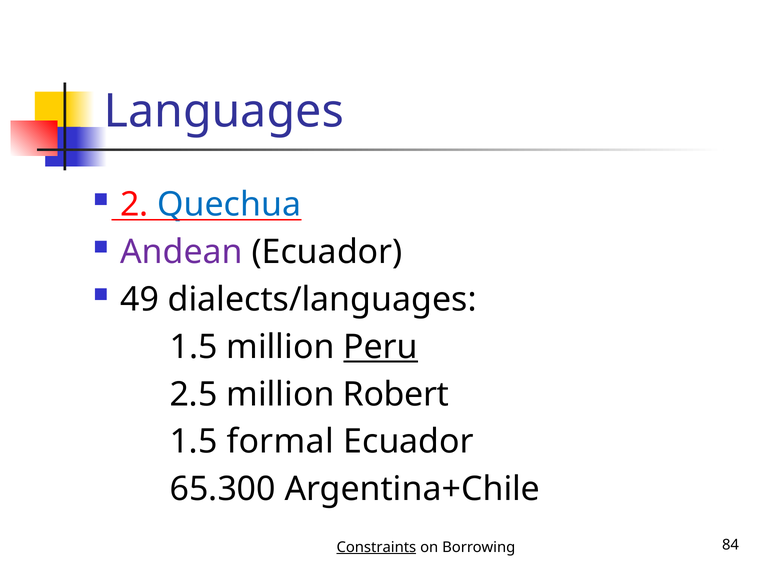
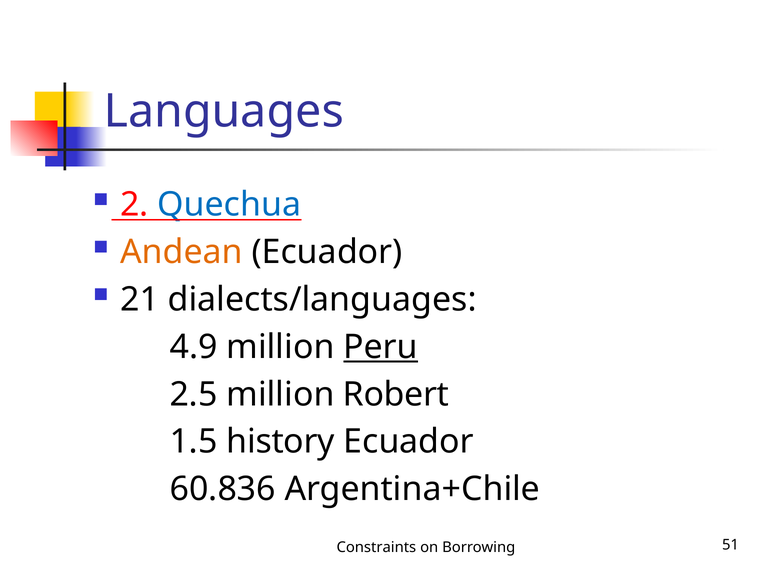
Andean colour: purple -> orange
49: 49 -> 21
1.5 at (194, 347): 1.5 -> 4.9
formal: formal -> history
65.300: 65.300 -> 60.836
Constraints underline: present -> none
84: 84 -> 51
